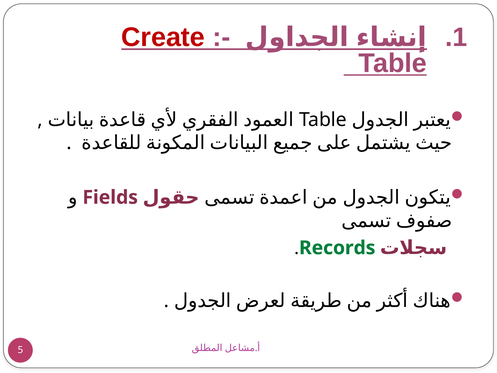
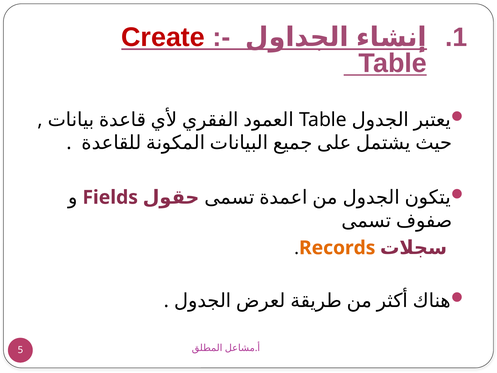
Records colour: green -> orange
